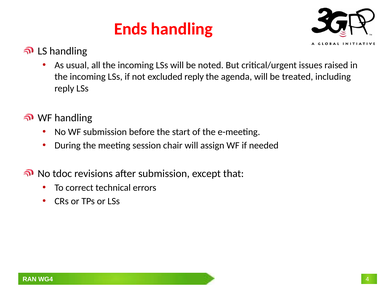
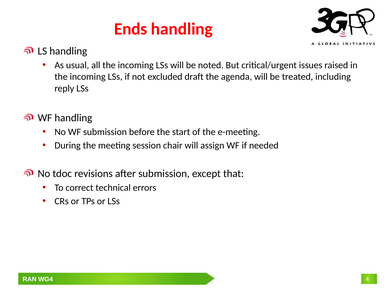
excluded reply: reply -> draft
